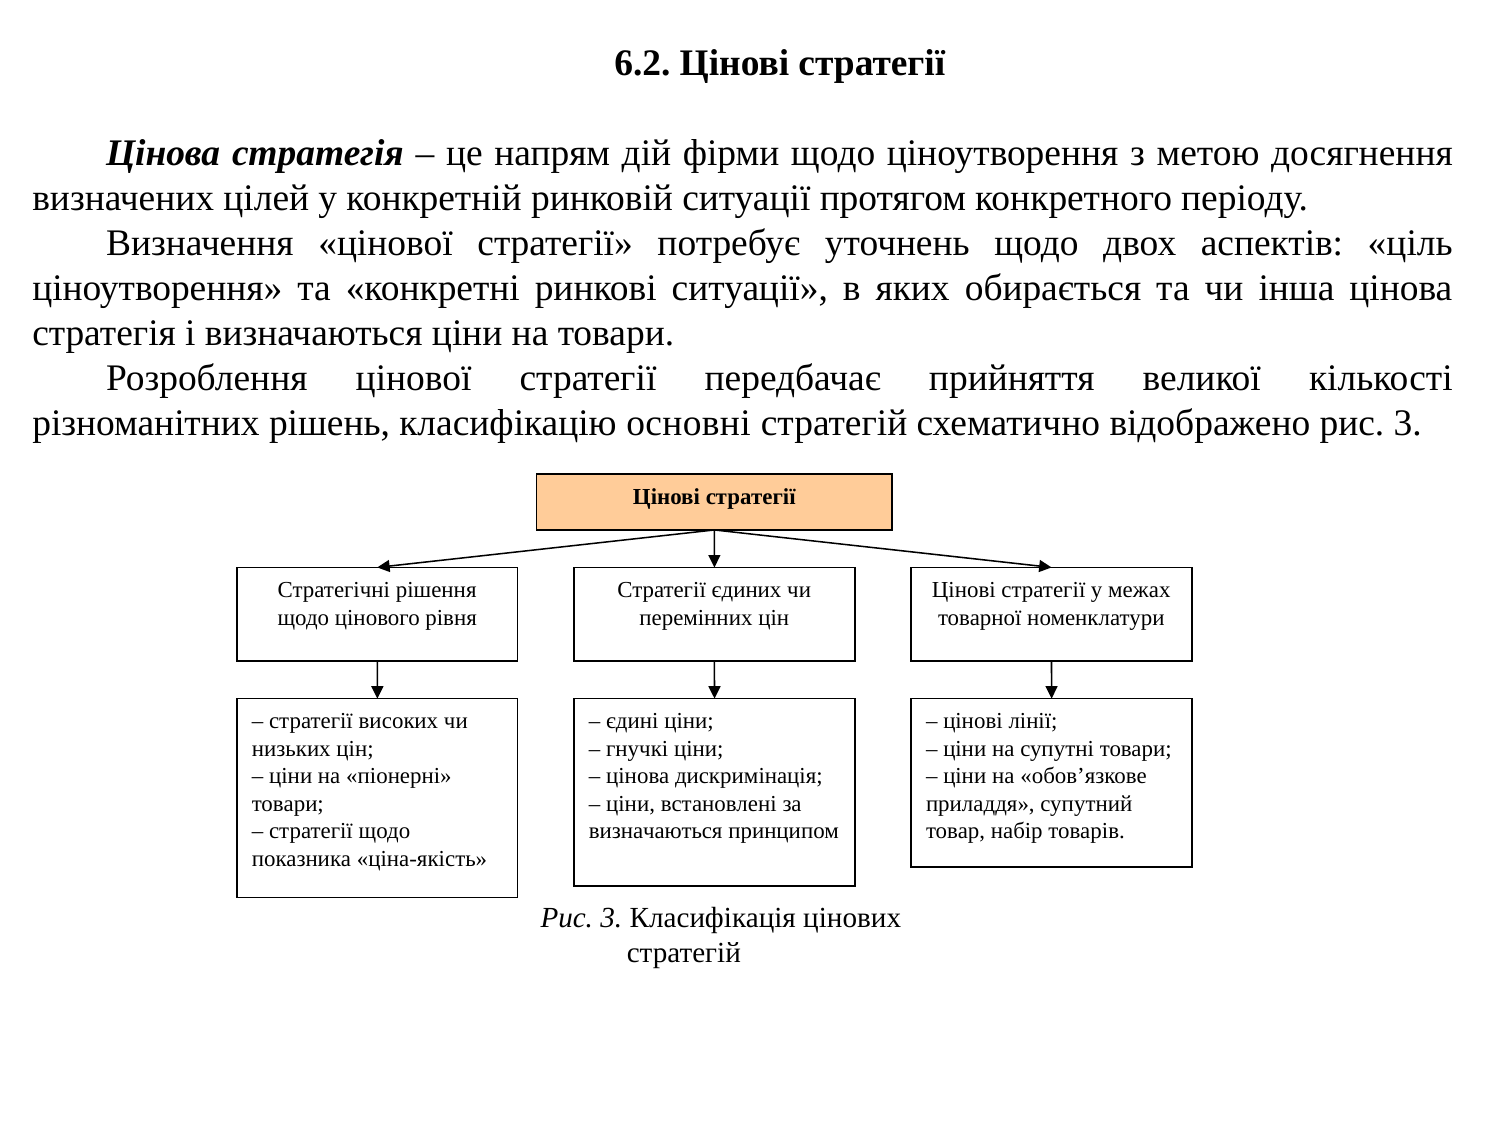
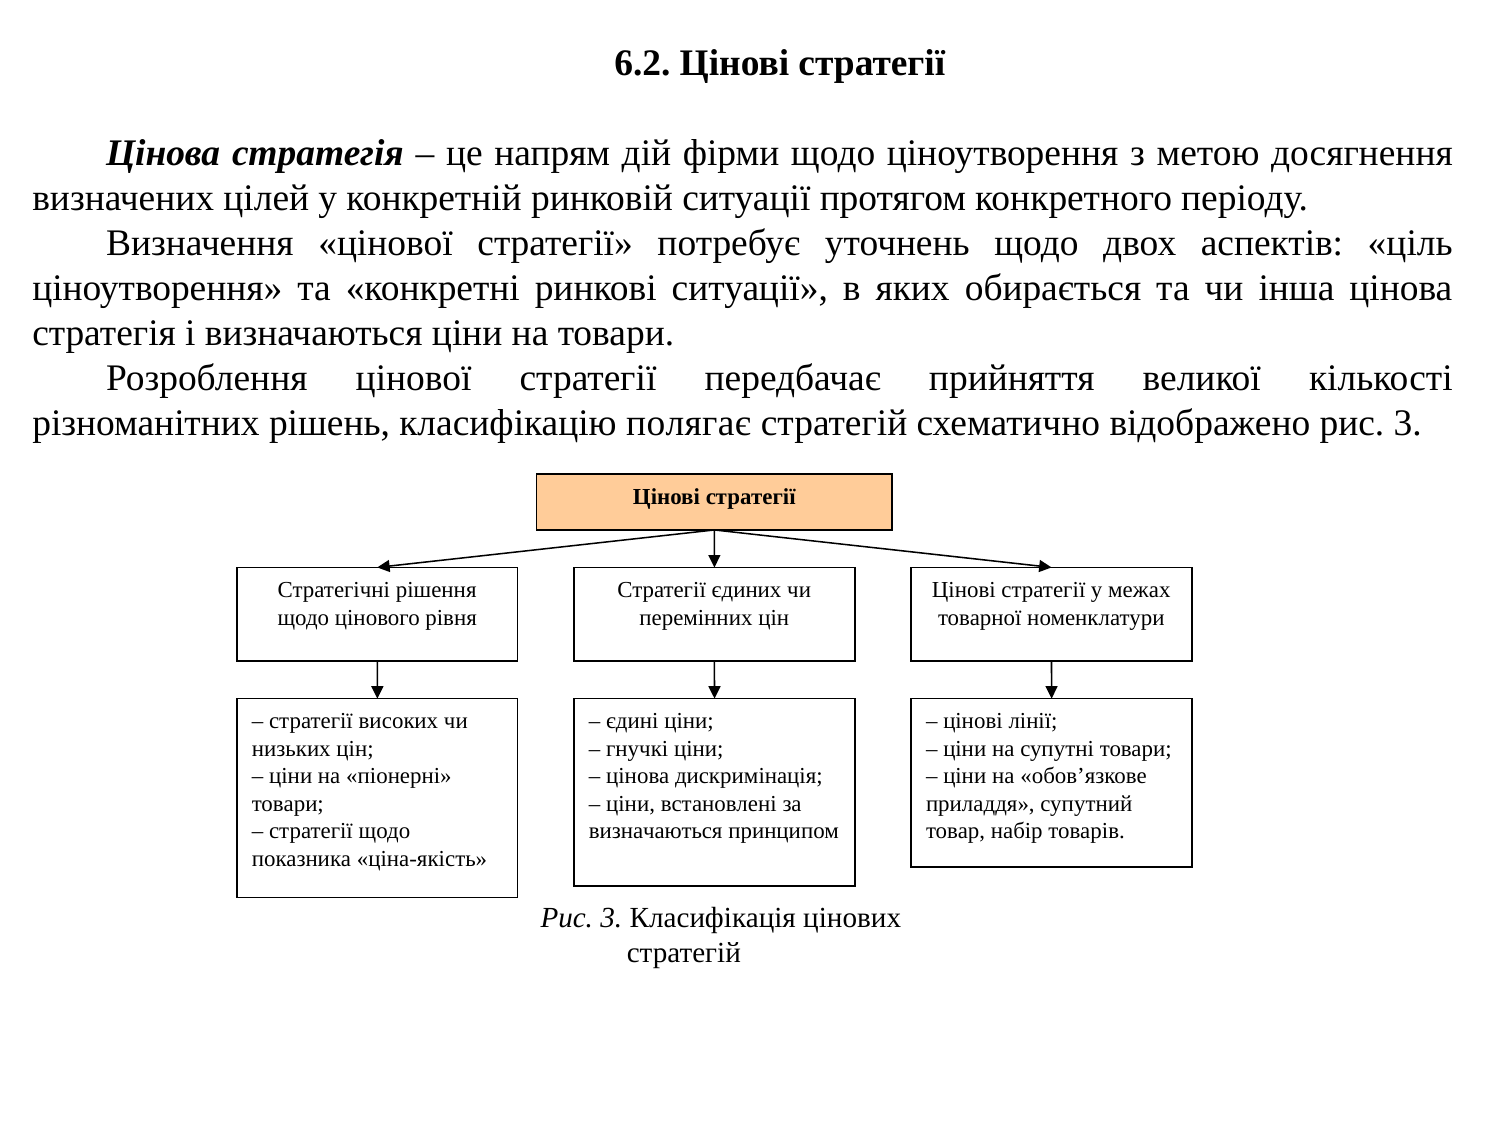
основні: основні -> полягає
